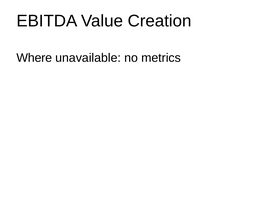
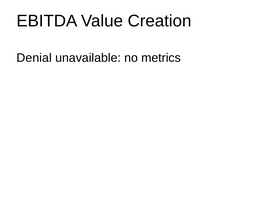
Where: Where -> Denial
